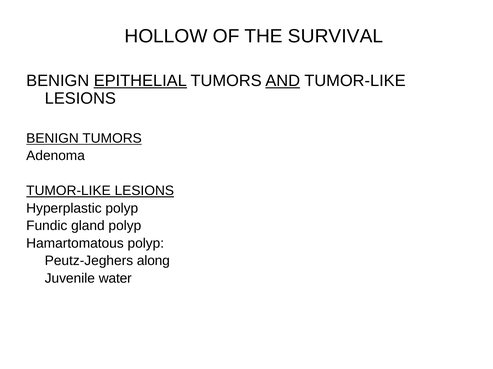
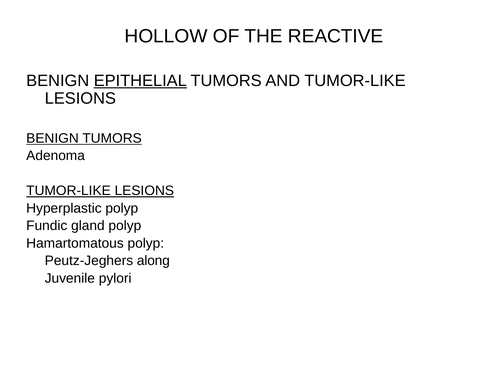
SURVIVAL: SURVIVAL -> REACTIVE
AND underline: present -> none
water: water -> pylori
